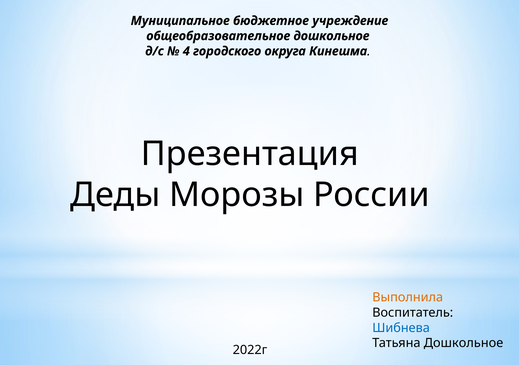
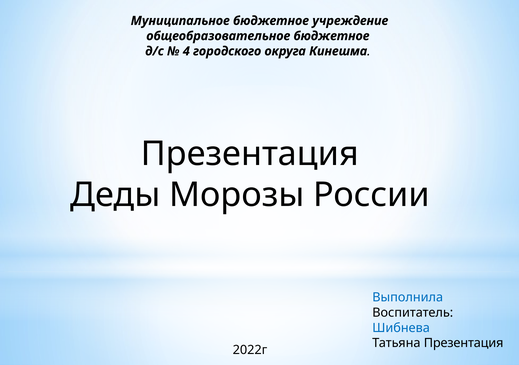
общеобразовательное дошкольное: дошкольное -> бюджетное
Выполнила colour: orange -> blue
Татьяна Дошкольное: Дошкольное -> Презентация
